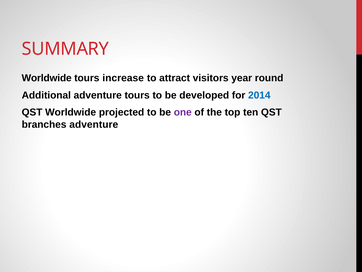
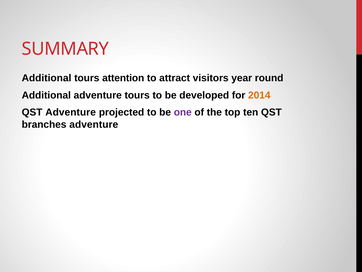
Worldwide at (47, 78): Worldwide -> Additional
increase: increase -> attention
2014 colour: blue -> orange
QST Worldwide: Worldwide -> Adventure
